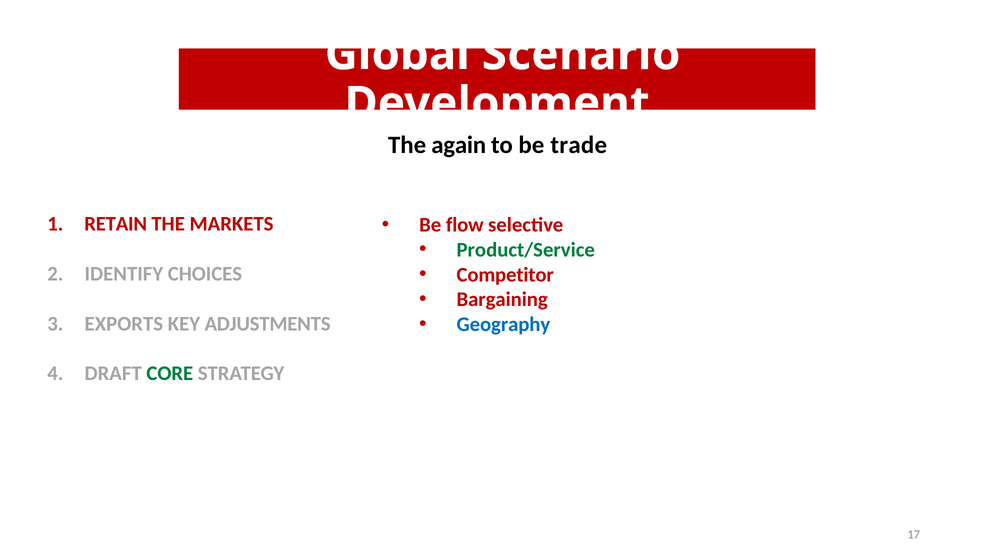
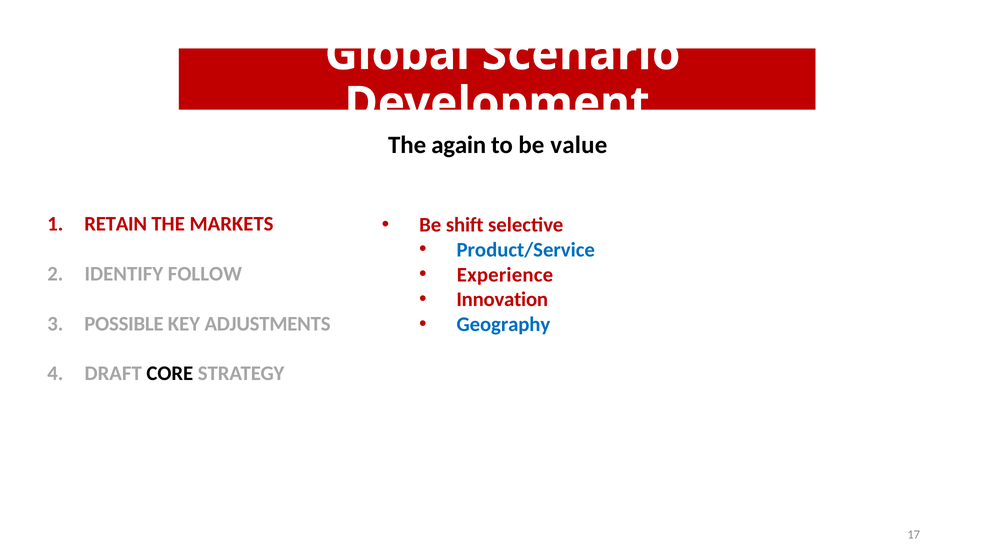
trade: trade -> value
flow: flow -> shift
Product/Service colour: green -> blue
Competitor: Competitor -> Experience
CHOICES: CHOICES -> FOLLOW
Bargaining: Bargaining -> Innovation
EXPORTS: EXPORTS -> POSSIBLE
CORE colour: green -> black
